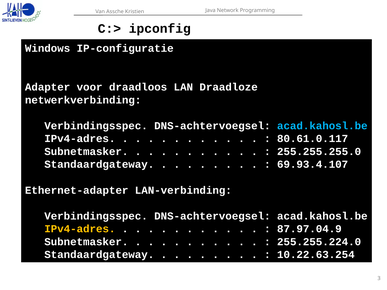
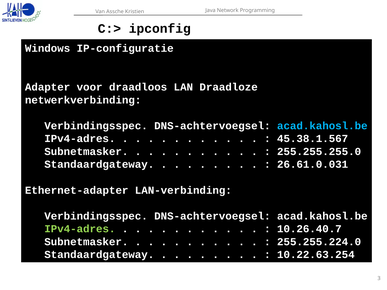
80.61.0.117: 80.61.0.117 -> 45.38.1.567
69.93.4.107: 69.93.4.107 -> 26.61.0.031
IPv4-adres at (80, 229) colour: yellow -> light green
87.97.04.9: 87.97.04.9 -> 10.26.40.7
